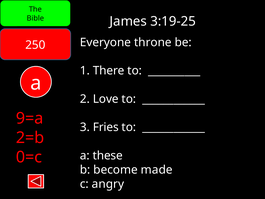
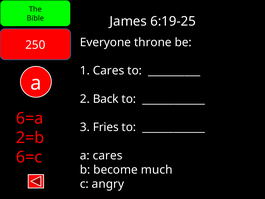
3:19-25: 3:19-25 -> 6:19-25
1 There: There -> Cares
Love: Love -> Back
9=a: 9=a -> 6=a
a these: these -> cares
0=c: 0=c -> 6=c
made: made -> much
